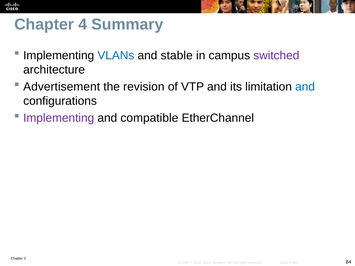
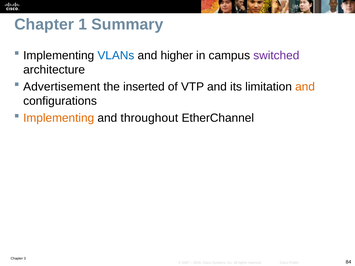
4: 4 -> 1
stable: stable -> higher
revision: revision -> inserted
and at (305, 87) colour: blue -> orange
Implementing at (59, 118) colour: purple -> orange
compatible: compatible -> throughout
